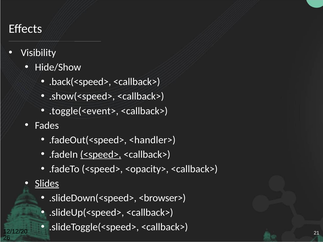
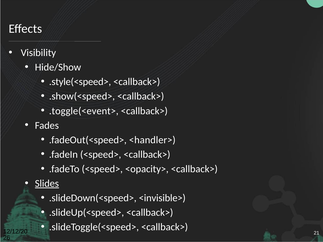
.back(<speed>: .back(<speed> -> .style(<speed>
<speed> at (101, 155) underline: present -> none
<browser>: <browser> -> <invisible>
